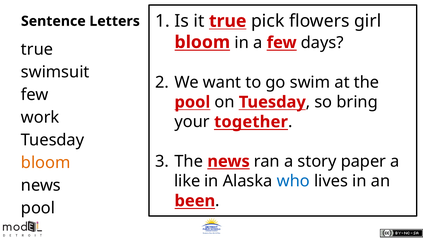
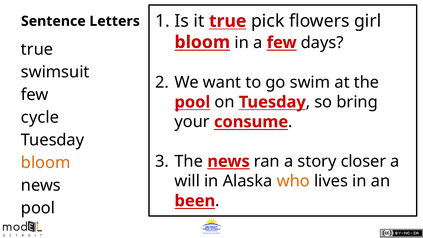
work: work -> cycle
together: together -> consume
paper: paper -> closer
like: like -> will
who colour: blue -> orange
